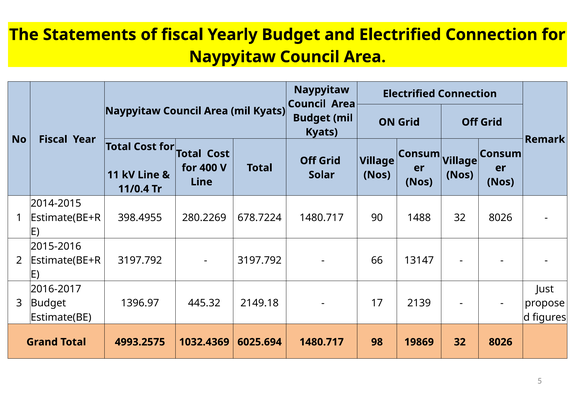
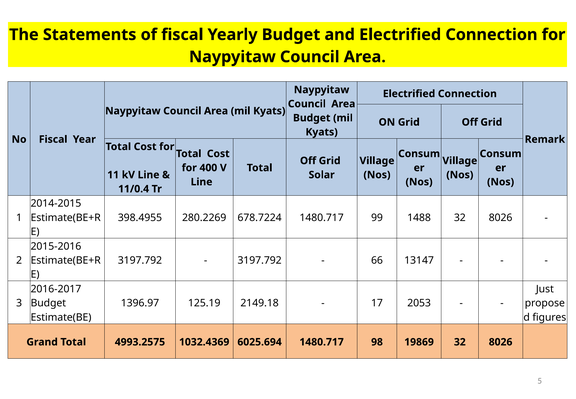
90: 90 -> 99
445.32: 445.32 -> 125.19
2139: 2139 -> 2053
